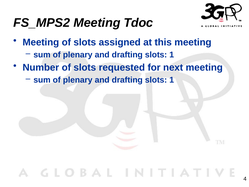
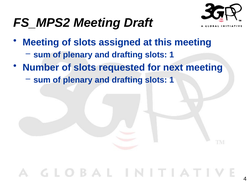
Tdoc: Tdoc -> Draft
